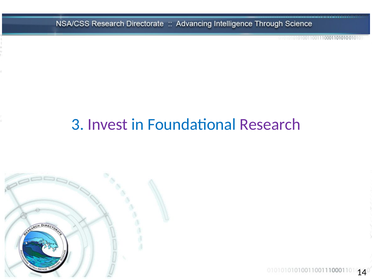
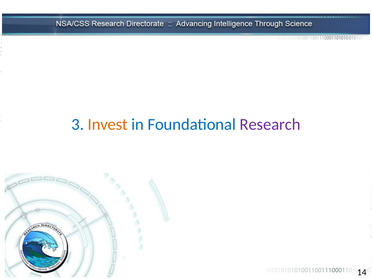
Invest colour: purple -> orange
